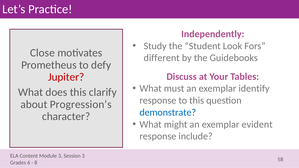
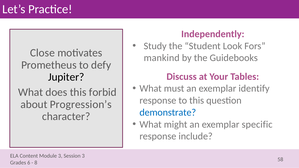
different: different -> mankind
Jupiter colour: red -> black
clarify: clarify -> forbid
evident: evident -> specific
